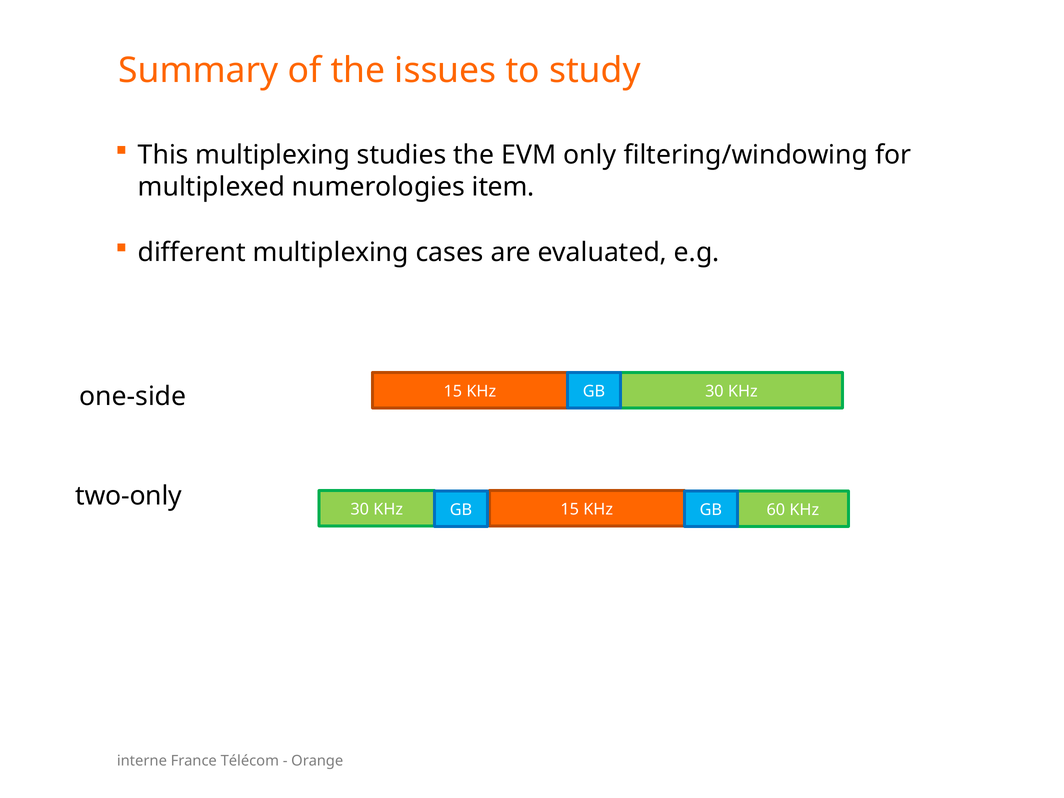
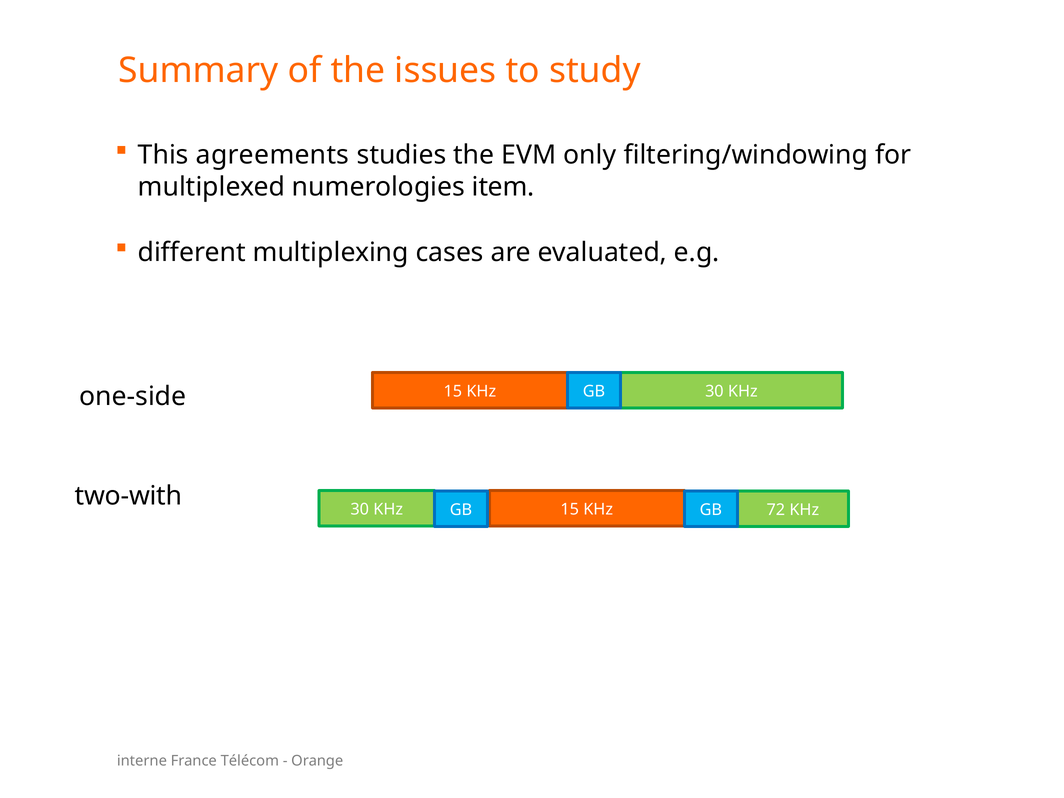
This multiplexing: multiplexing -> agreements
two-only: two-only -> two-with
60: 60 -> 72
